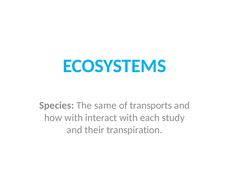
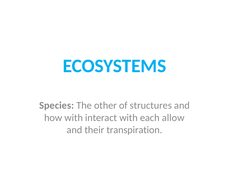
same: same -> other
transports: transports -> structures
study: study -> allow
